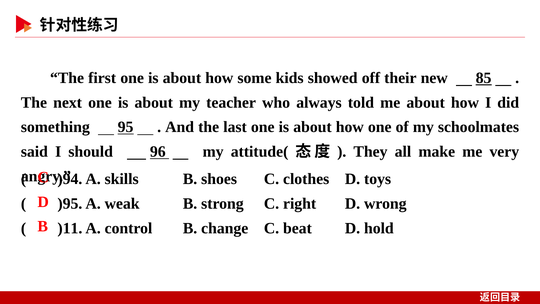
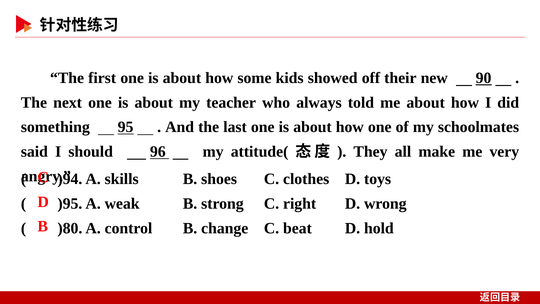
85: 85 -> 90
)11: )11 -> )80
